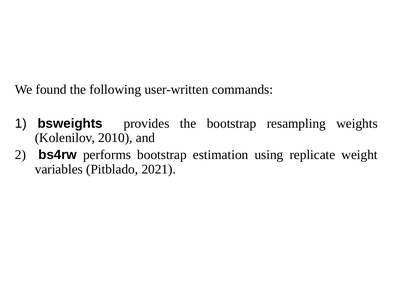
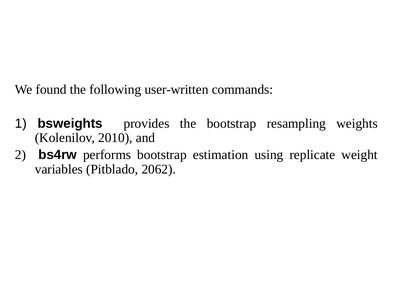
2021: 2021 -> 2062
